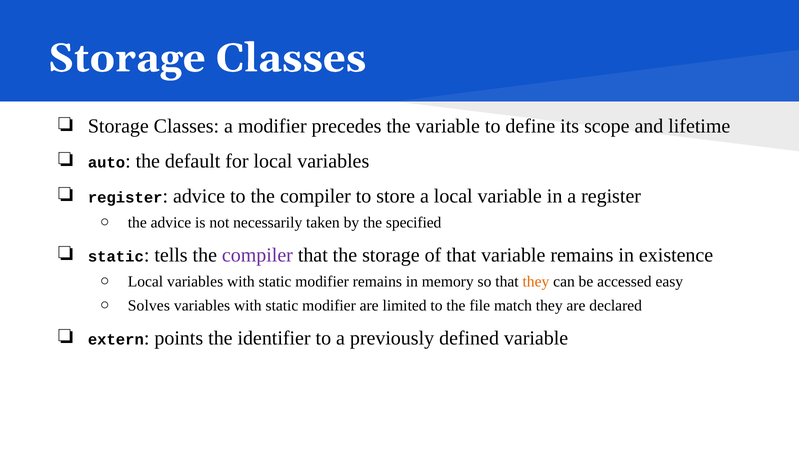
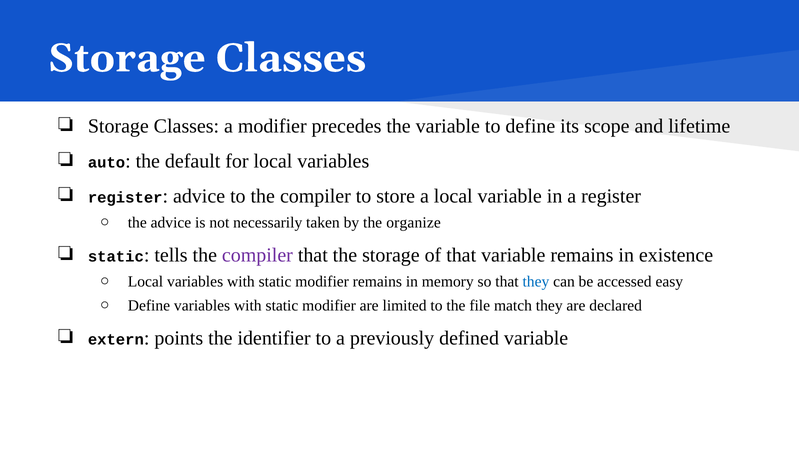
specified: specified -> organize
they at (536, 282) colour: orange -> blue
Solves at (149, 306): Solves -> Define
